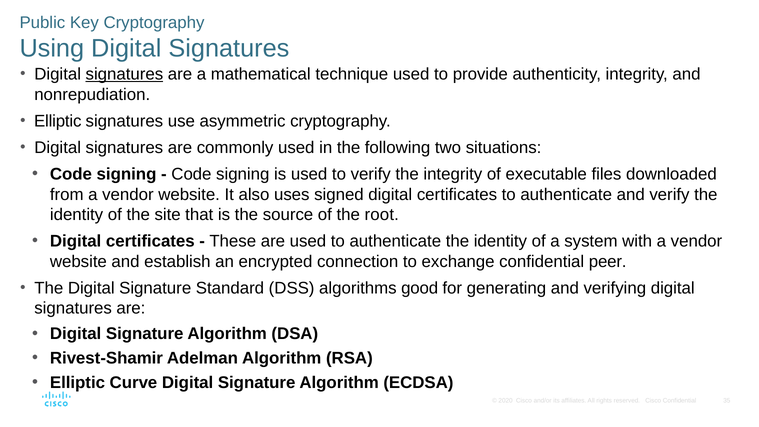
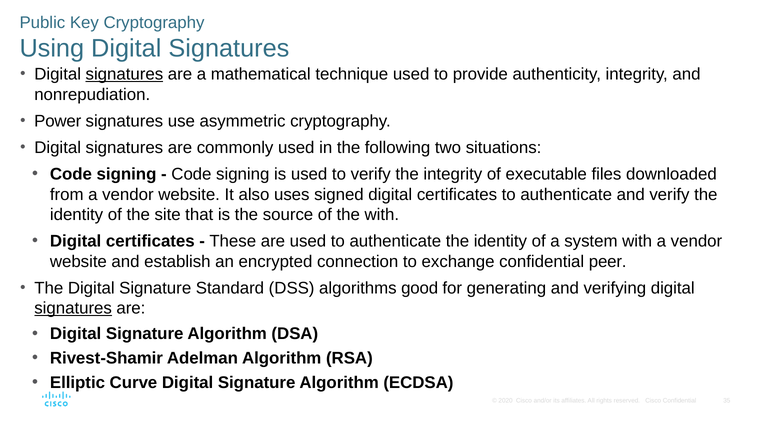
Elliptic at (58, 121): Elliptic -> Power
the root: root -> with
signatures at (73, 308) underline: none -> present
